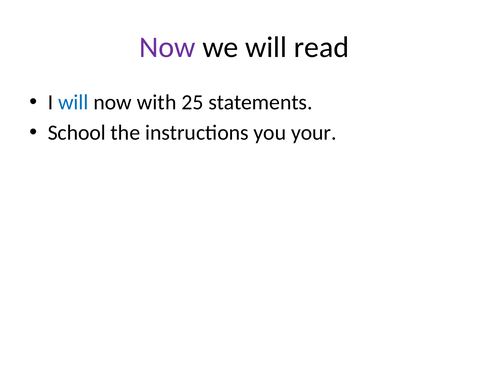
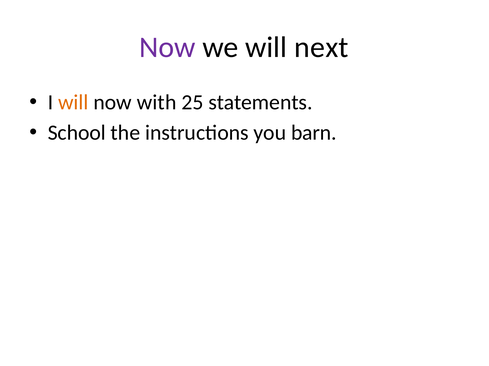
read: read -> next
will at (73, 103) colour: blue -> orange
your: your -> barn
